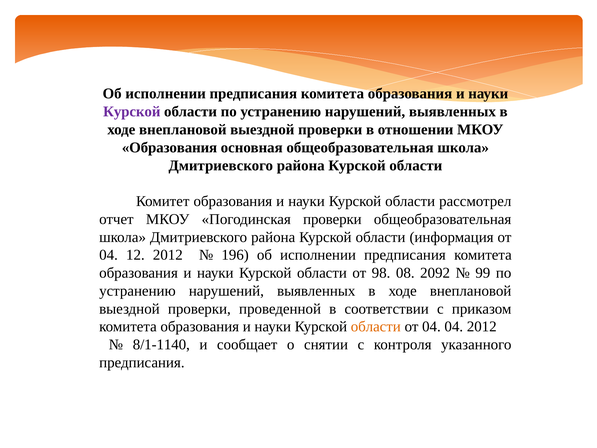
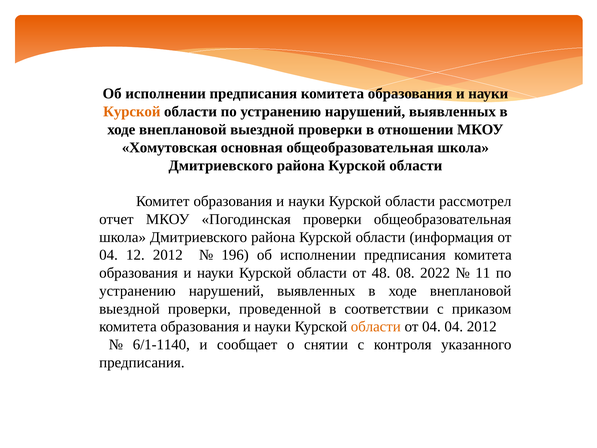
Курской at (132, 112) colour: purple -> orange
Образования at (170, 147): Образования -> Хомутовская
98: 98 -> 48
2092: 2092 -> 2022
99: 99 -> 11
8/1-1140: 8/1-1140 -> 6/1-1140
